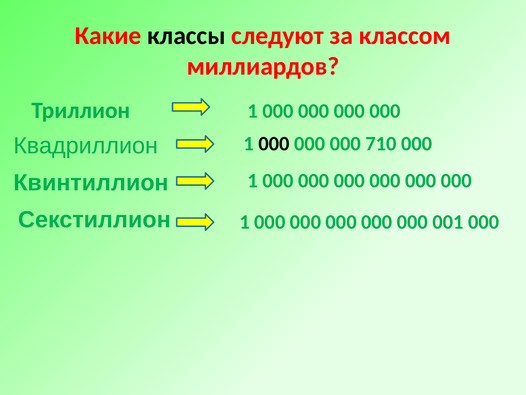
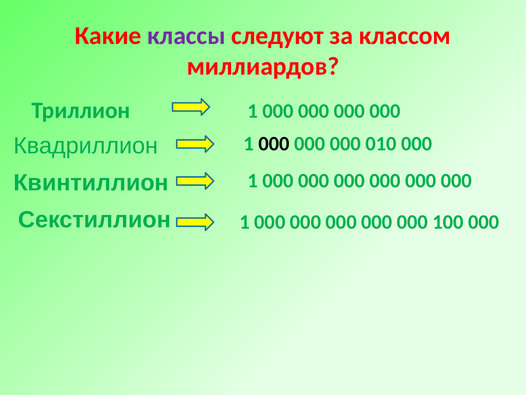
классы colour: black -> purple
710: 710 -> 010
001: 001 -> 100
